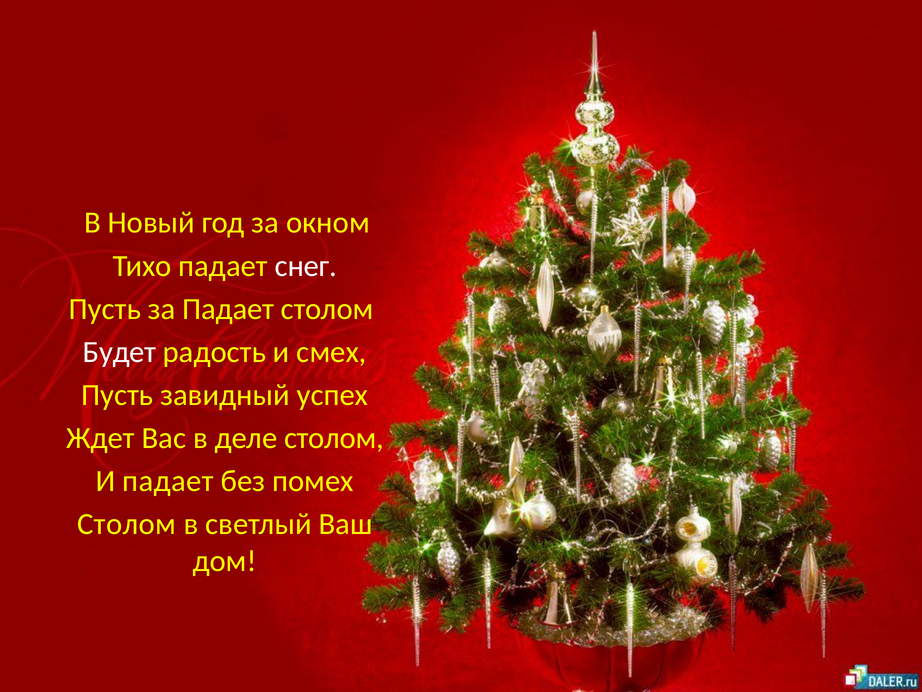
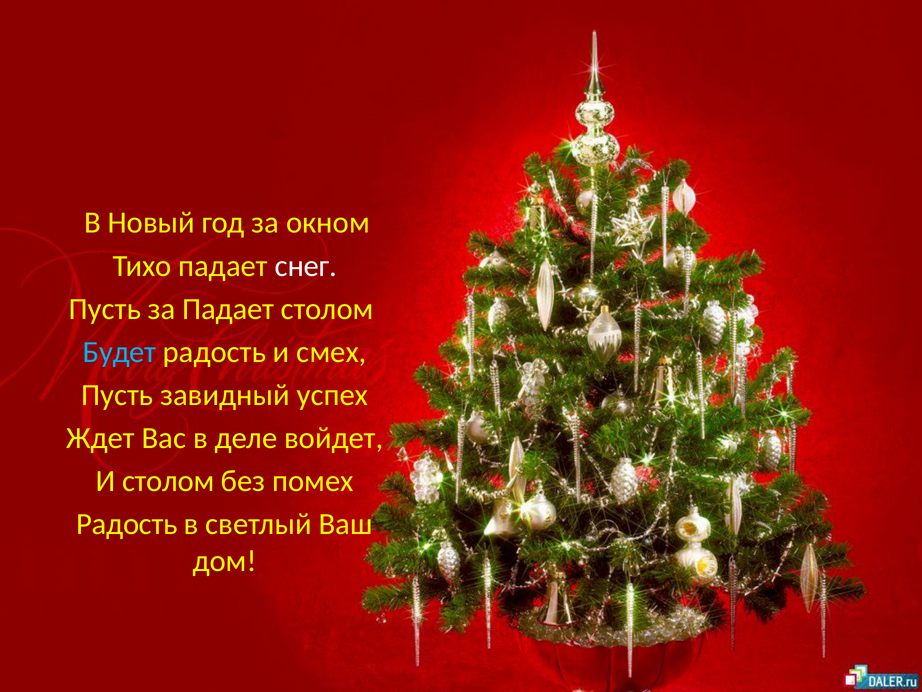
Будет colour: white -> light blue
деле столом: столом -> войдет
И падает: падает -> столом
Столом at (127, 524): Столом -> Радость
